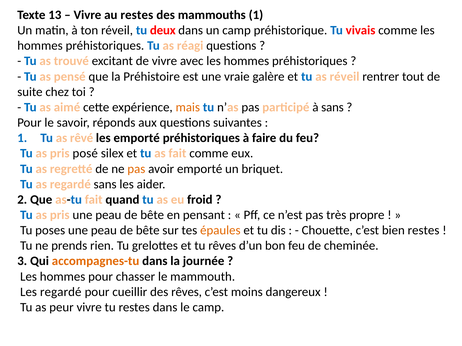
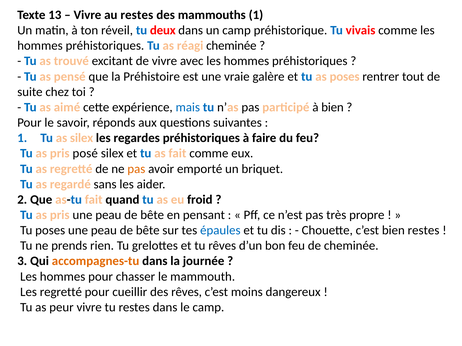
réagi questions: questions -> cheminée
as réveil: réveil -> poses
mais colour: orange -> blue
à sans: sans -> bien
as rêvé: rêvé -> silex
les emporté: emporté -> regardes
épaules colour: orange -> blue
Les regardé: regardé -> regretté
